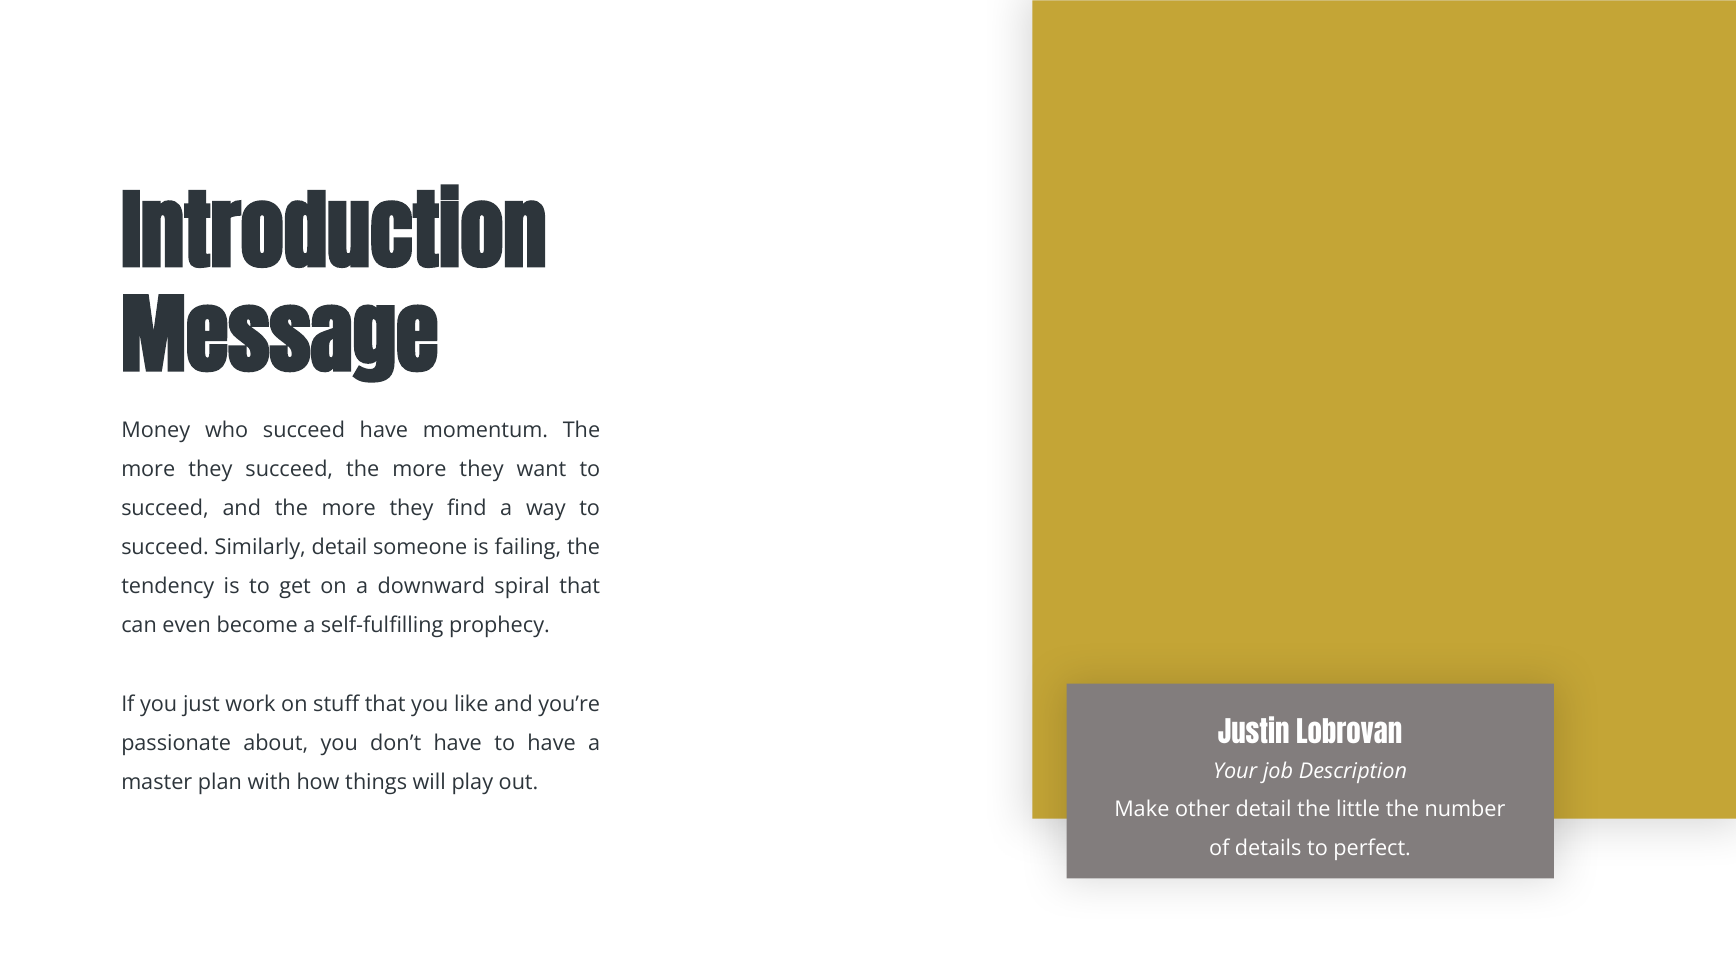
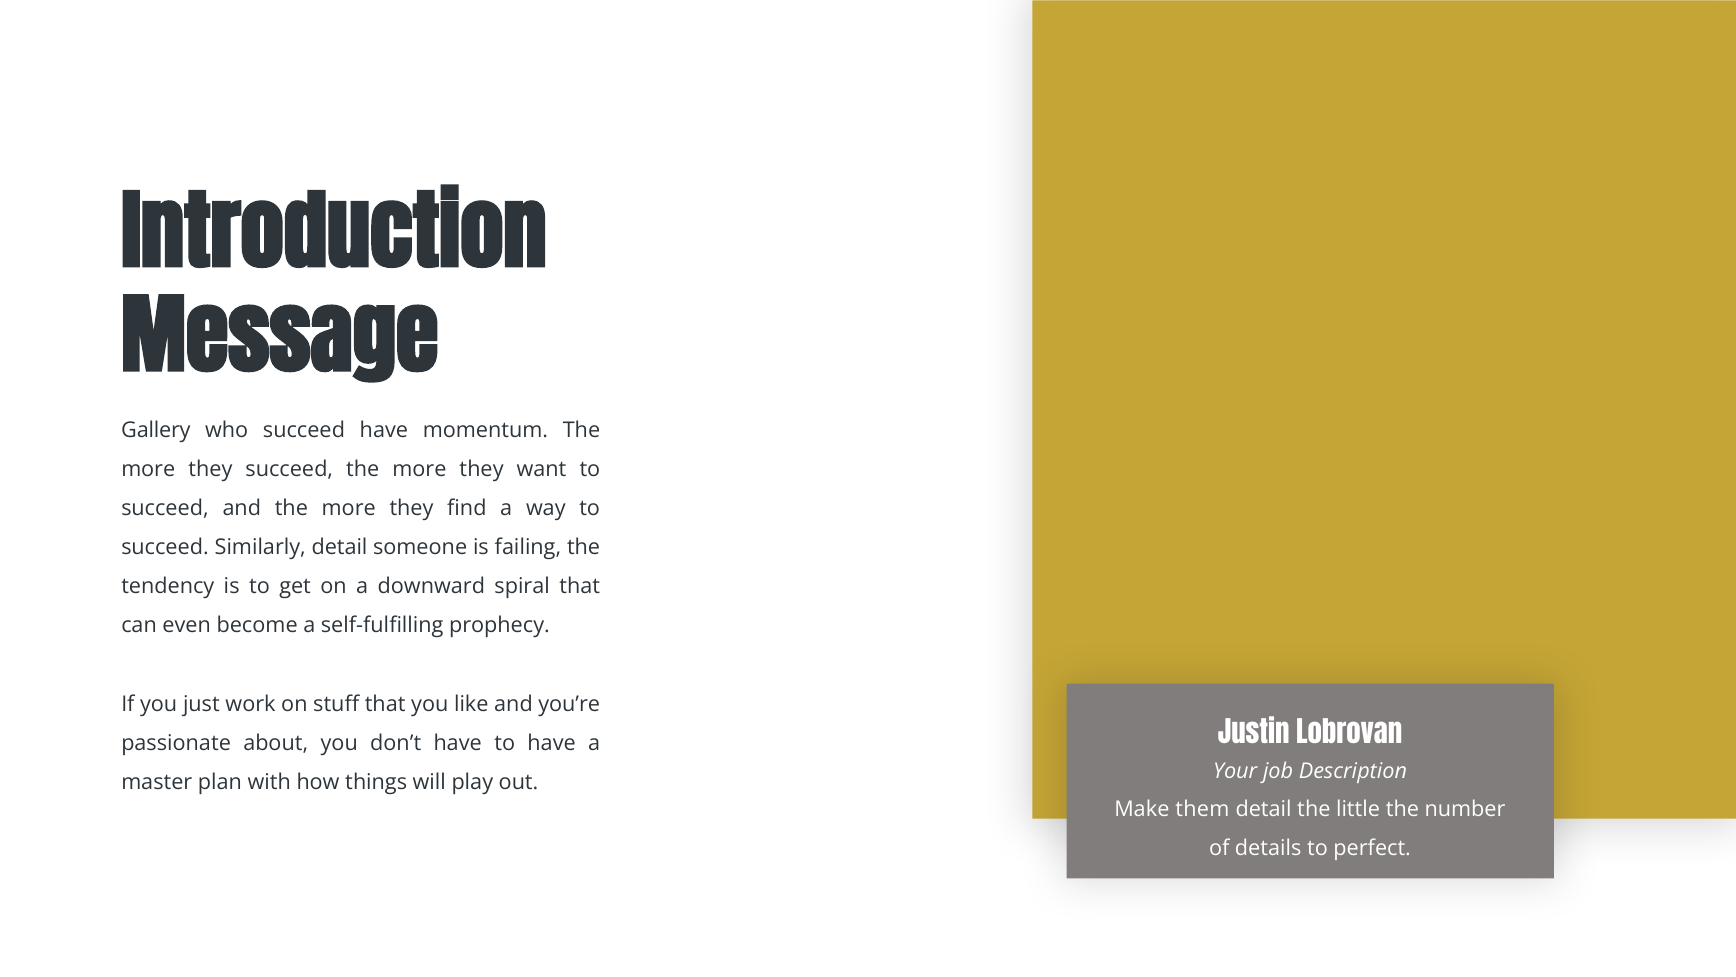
Money: Money -> Gallery
other: other -> them
